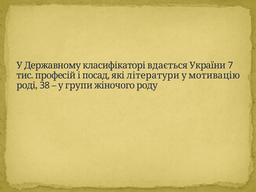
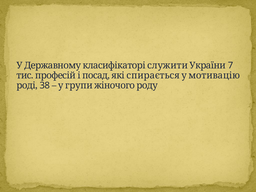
вдається: вдається -> служити
літератури: літератури -> спирається
